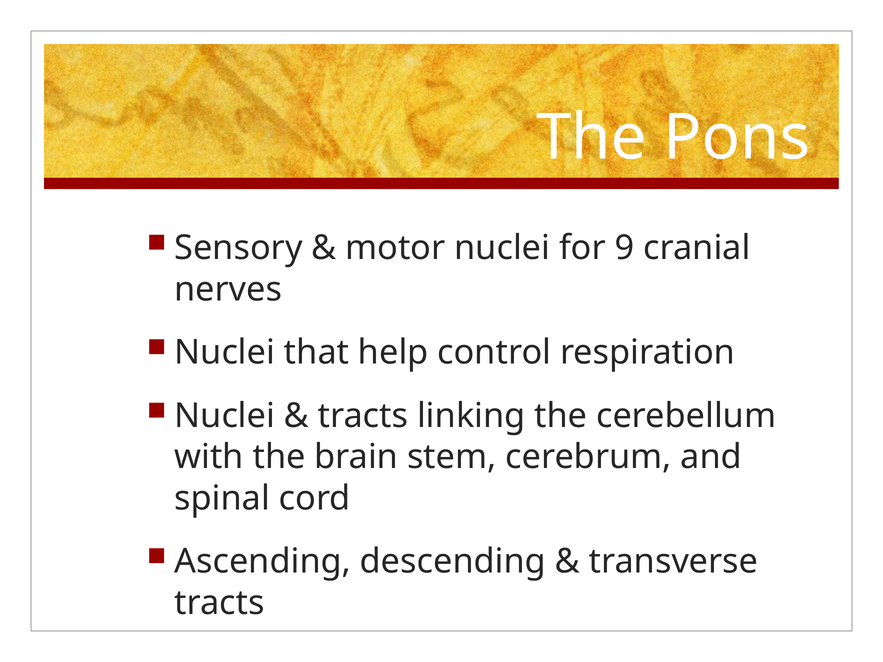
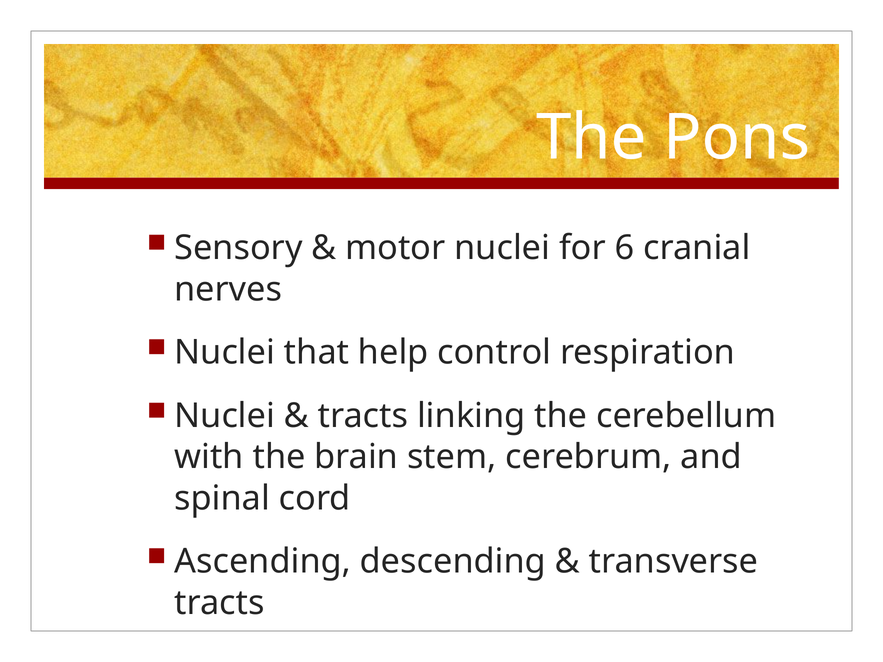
9: 9 -> 6
